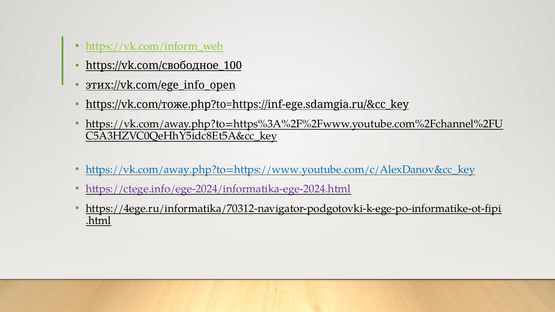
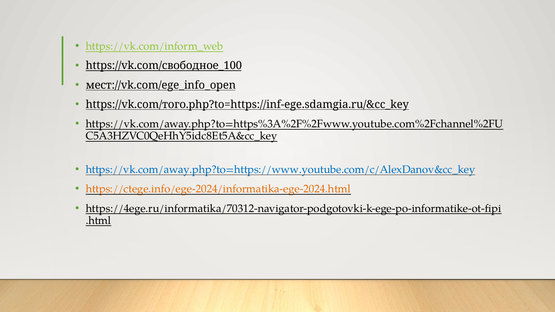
этих://vk.com/ege_info_open: этих://vk.com/ege_info_open -> мест://vk.com/ege_info_open
https://vk.com/тоже.php?to=https://inf-ege.sdamgia.ru/&cc_key: https://vk.com/тоже.php?to=https://inf-ege.sdamgia.ru/&cc_key -> https://vk.com/того.php?to=https://inf-ege.sdamgia.ru/&cc_key
https://ctege.info/ege-2024/informatika-ege-2024.html colour: purple -> orange
